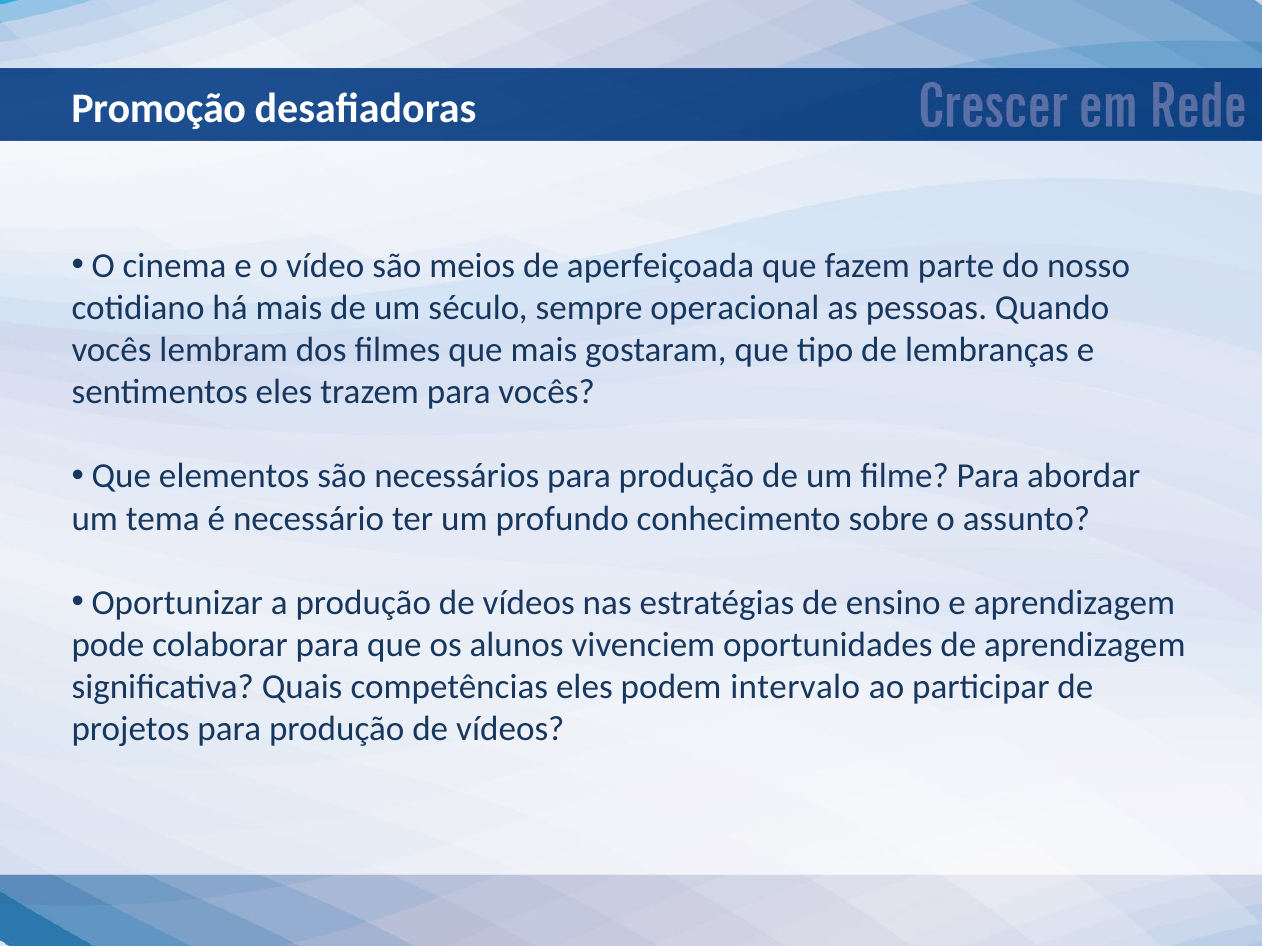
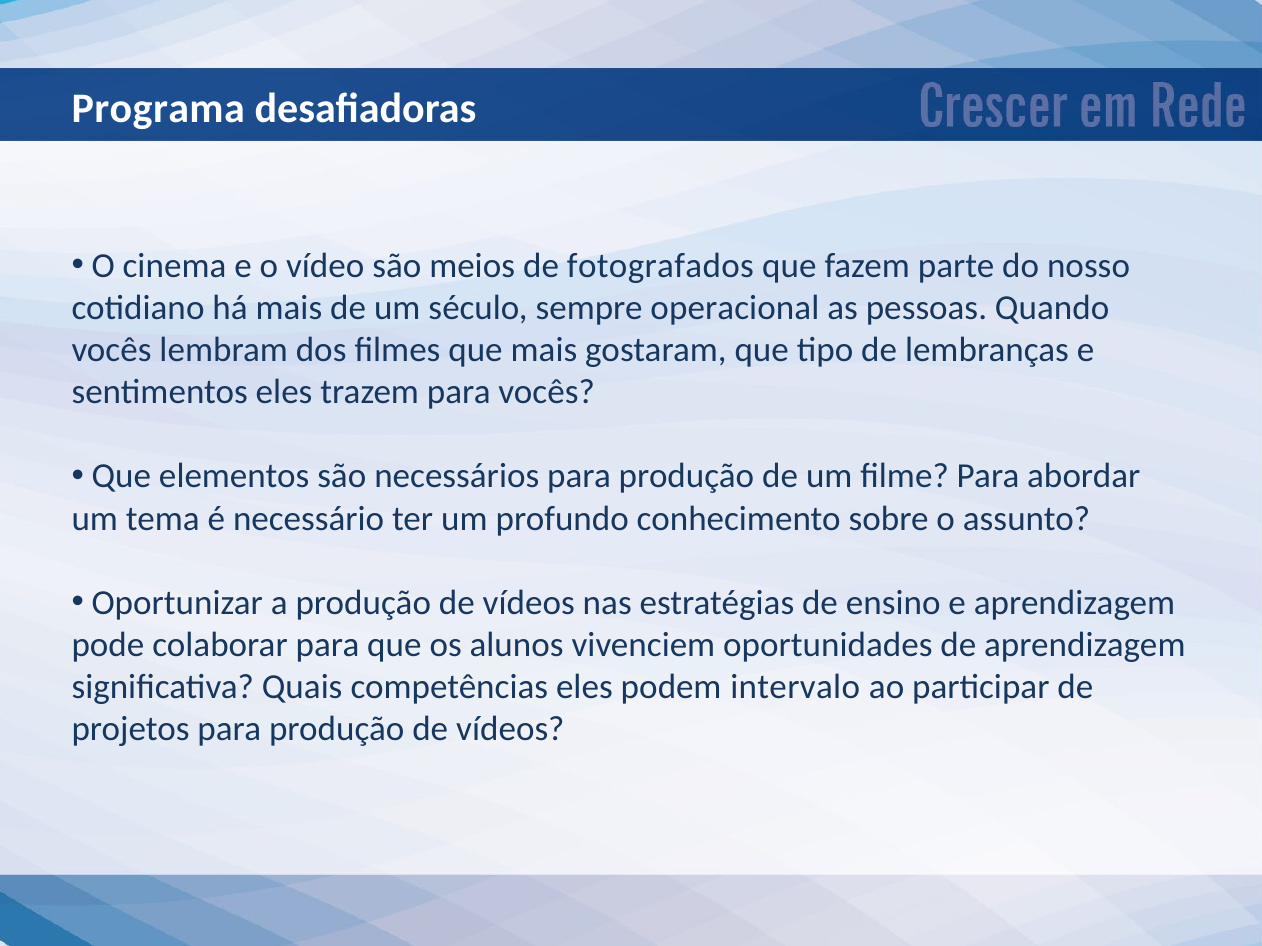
Promoção: Promoção -> Programa
aperfeiçoada: aperfeiçoada -> fotografados
